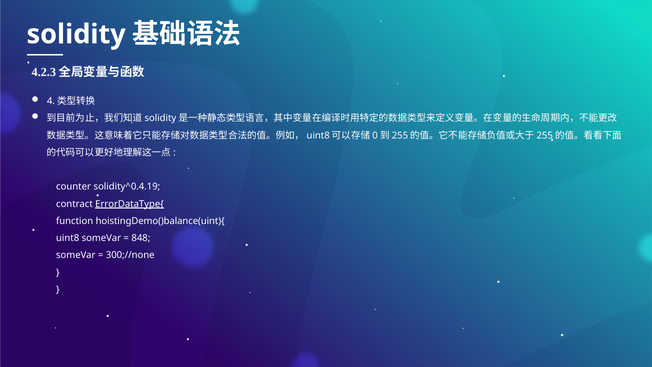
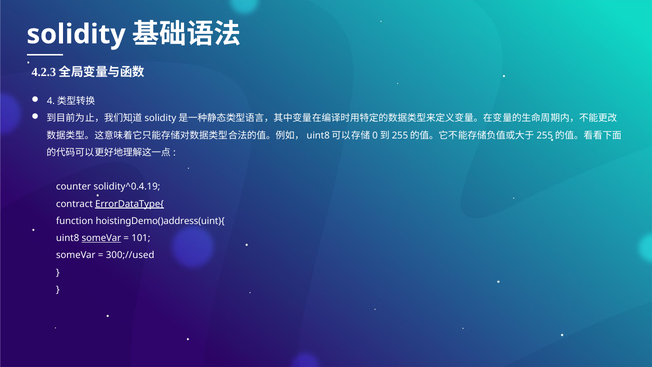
hoistingDemo()balance(uint){: hoistingDemo()balance(uint){ -> hoistingDemo()address(uint){
someVar at (101, 238) underline: none -> present
848: 848 -> 101
300;//none: 300;//none -> 300;//used
